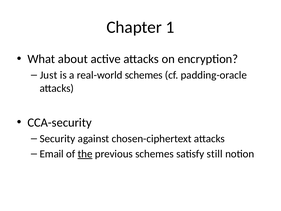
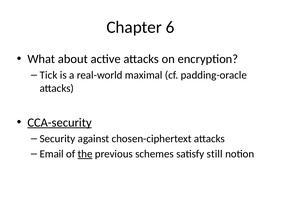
1: 1 -> 6
Just: Just -> Tick
real-world schemes: schemes -> maximal
CCA-security underline: none -> present
